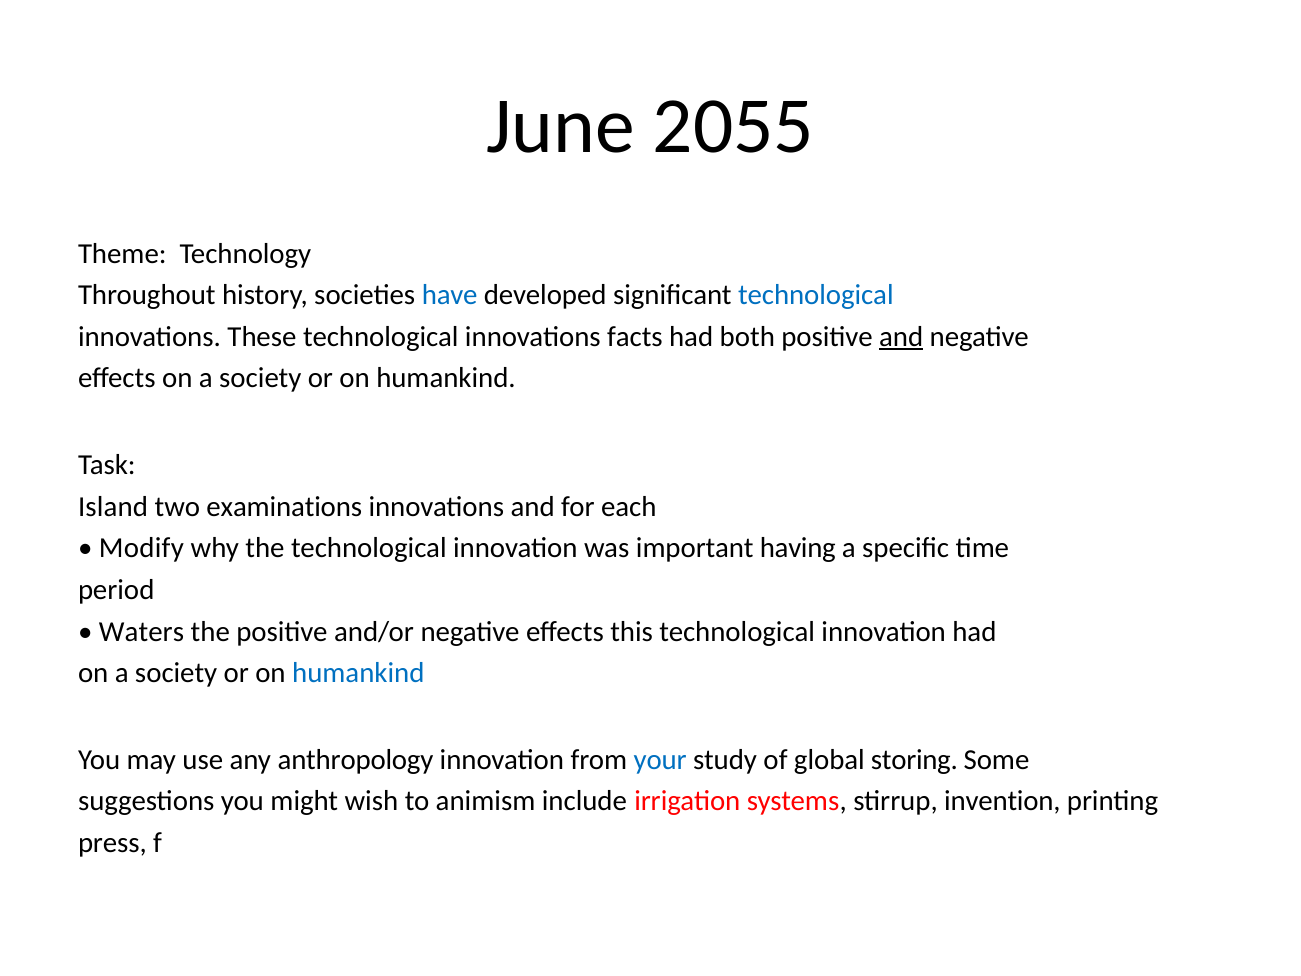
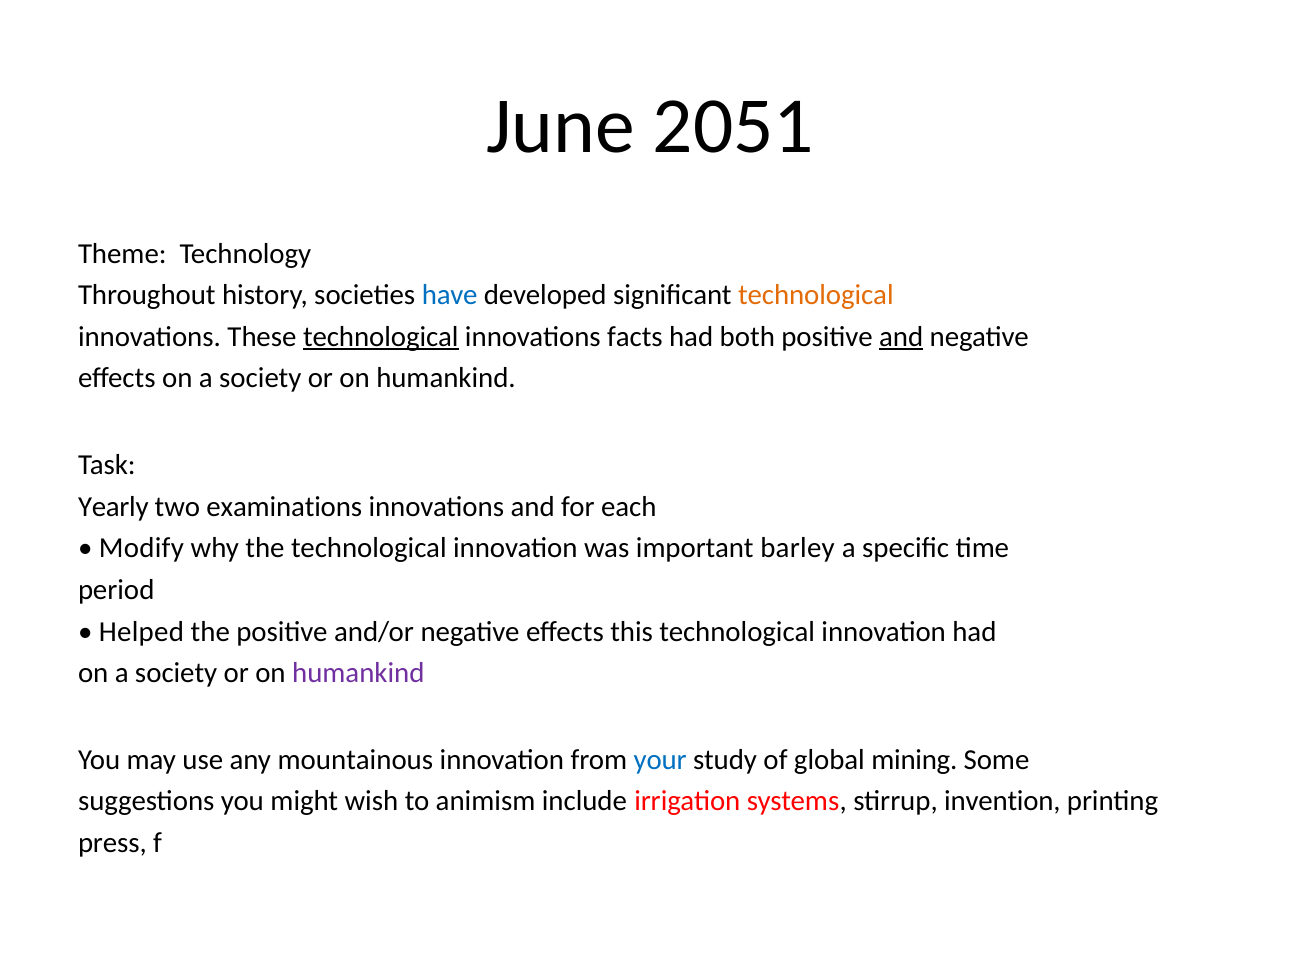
2055: 2055 -> 2051
technological at (816, 295) colour: blue -> orange
technological at (381, 337) underline: none -> present
Island: Island -> Yearly
having: having -> barley
Waters: Waters -> Helped
humankind at (358, 673) colour: blue -> purple
anthropology: anthropology -> mountainous
storing: storing -> mining
